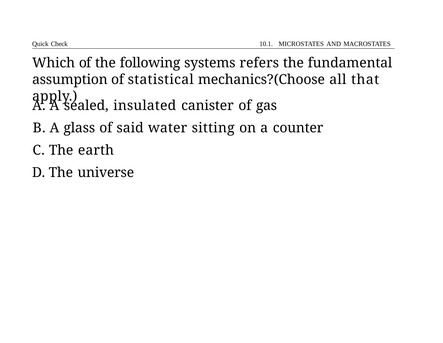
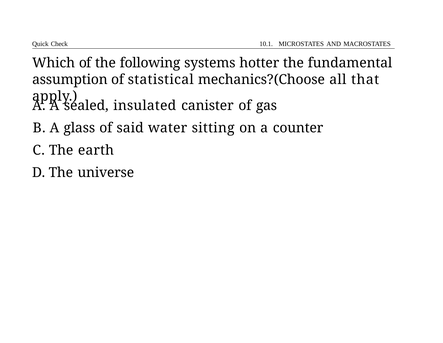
refers: refers -> hotter
